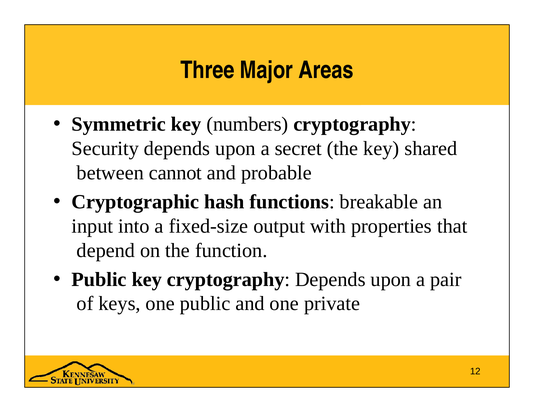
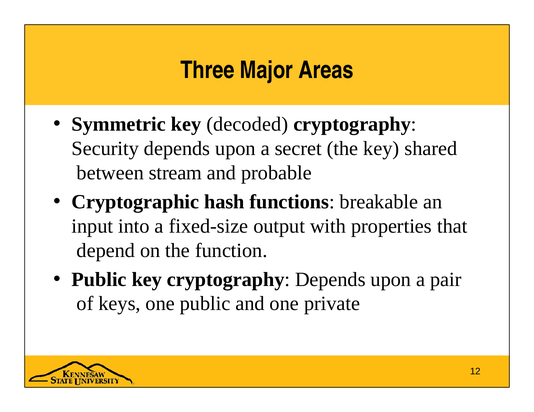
numbers: numbers -> decoded
cannot: cannot -> stream
